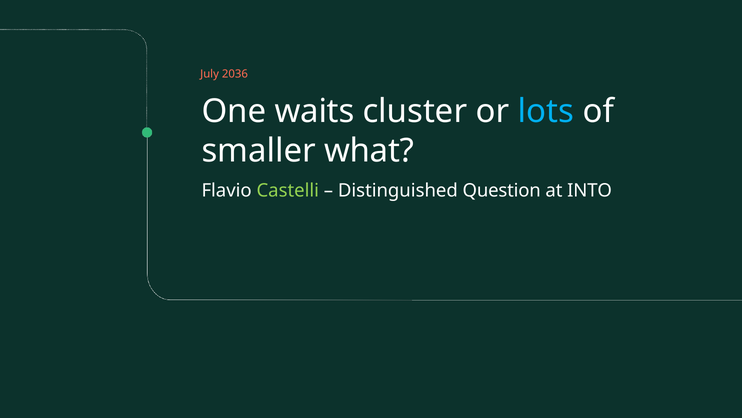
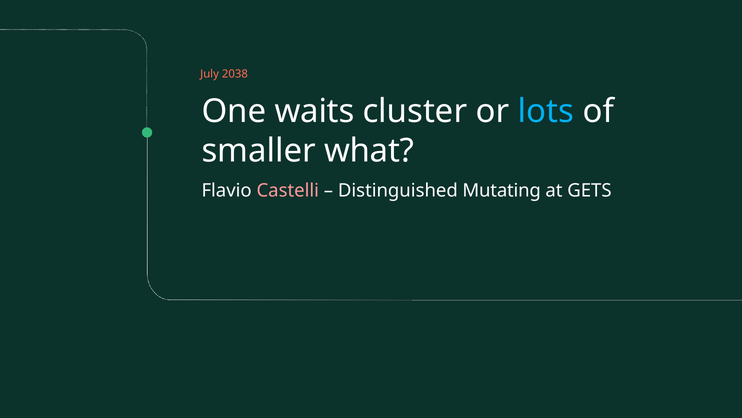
2036: 2036 -> 2038
Castelli colour: light green -> pink
Question: Question -> Mutating
INTO: INTO -> GETS
